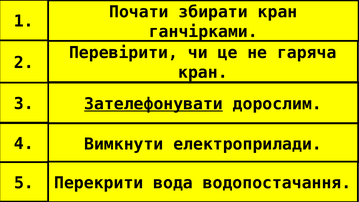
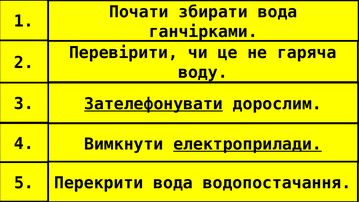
збирати кран: кран -> вода
кран at (203, 73): кран -> воду
електроприлади underline: none -> present
